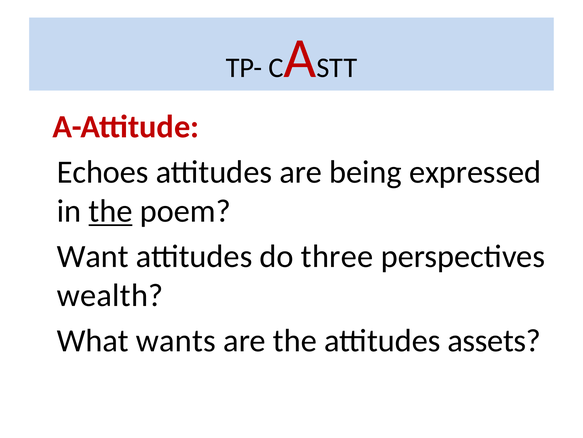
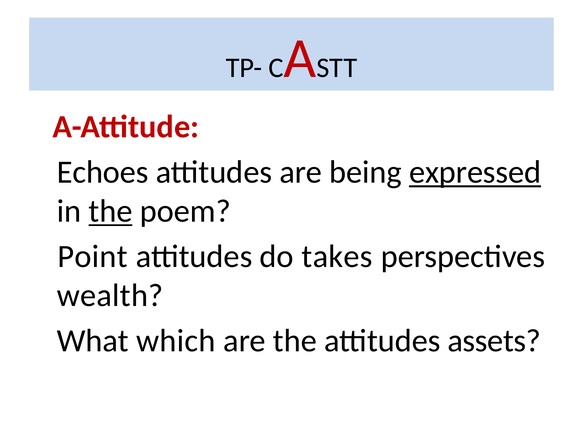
expressed underline: none -> present
Want: Want -> Point
three: three -> takes
wants: wants -> which
